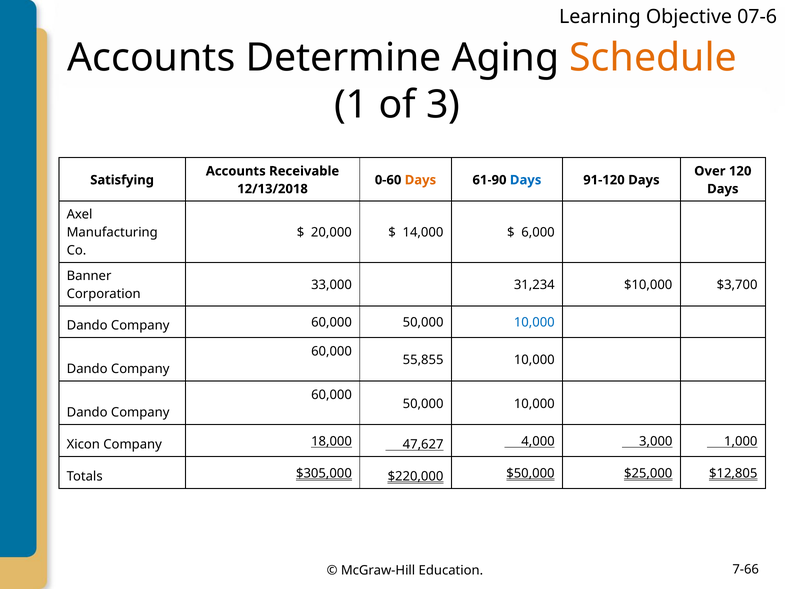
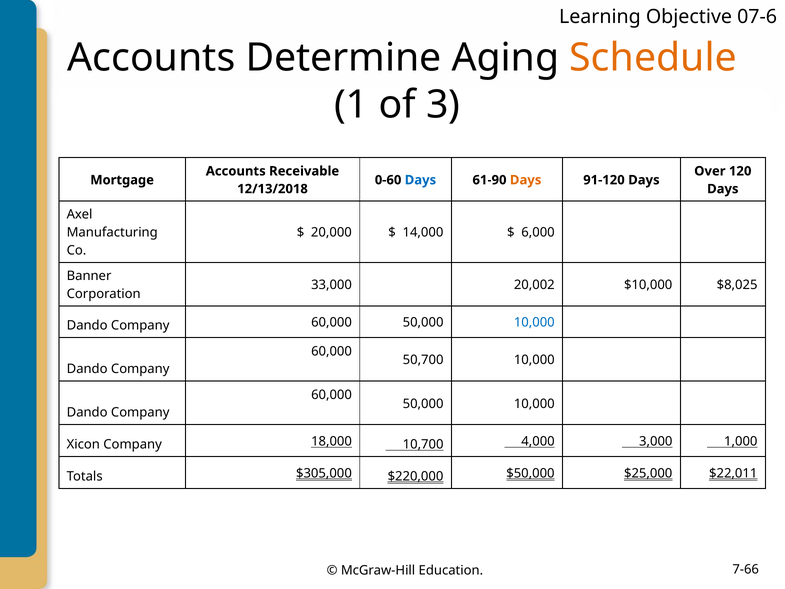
Satisfying: Satisfying -> Mortgage
Days at (420, 180) colour: orange -> blue
Days at (526, 180) colour: blue -> orange
31,234: 31,234 -> 20,002
$3,700: $3,700 -> $8,025
55,855: 55,855 -> 50,700
47,627: 47,627 -> 10,700
$12,805: $12,805 -> $22,011
